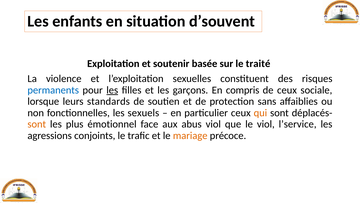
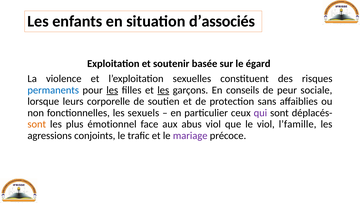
d’souvent: d’souvent -> d’associés
traité: traité -> égard
les at (163, 90) underline: none -> present
compris: compris -> conseils
de ceux: ceux -> peur
standards: standards -> corporelle
qui colour: orange -> purple
l’service: l’service -> l’famille
mariage colour: orange -> purple
